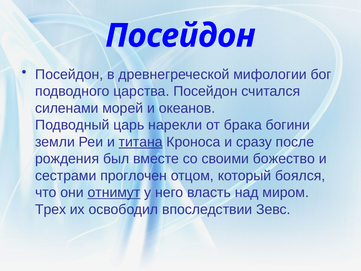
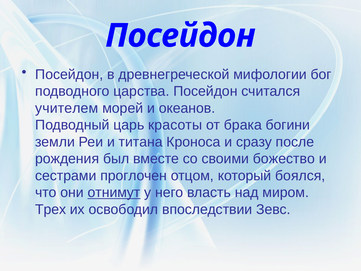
силенами: силенами -> учителем
нарекли: нарекли -> красоты
титана underline: present -> none
